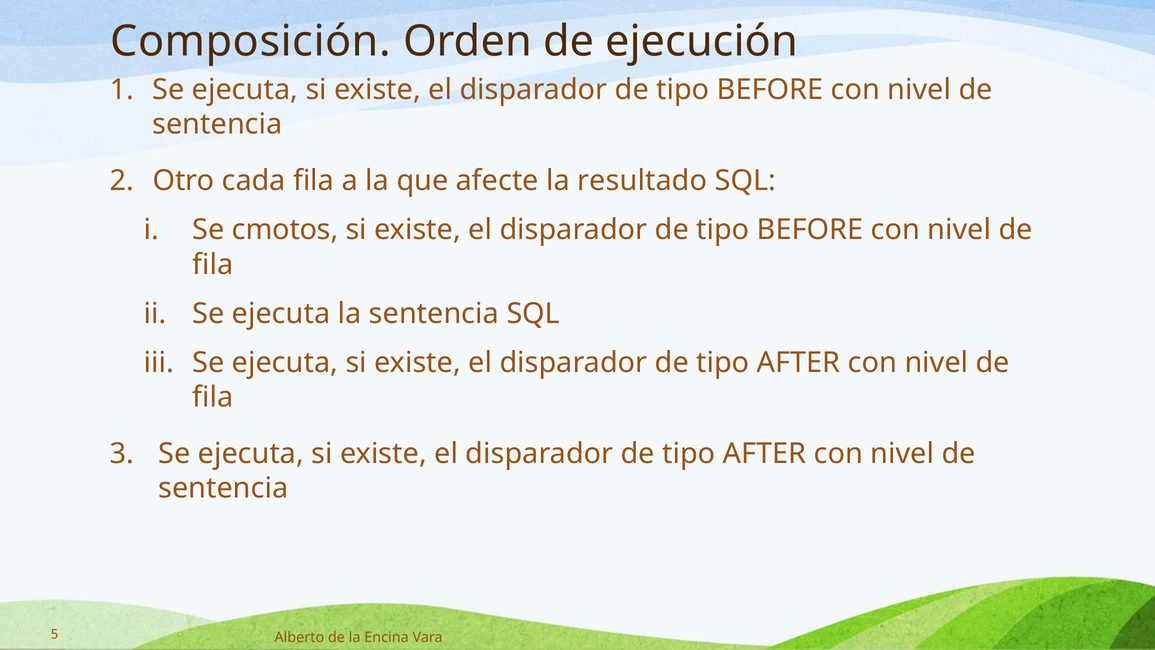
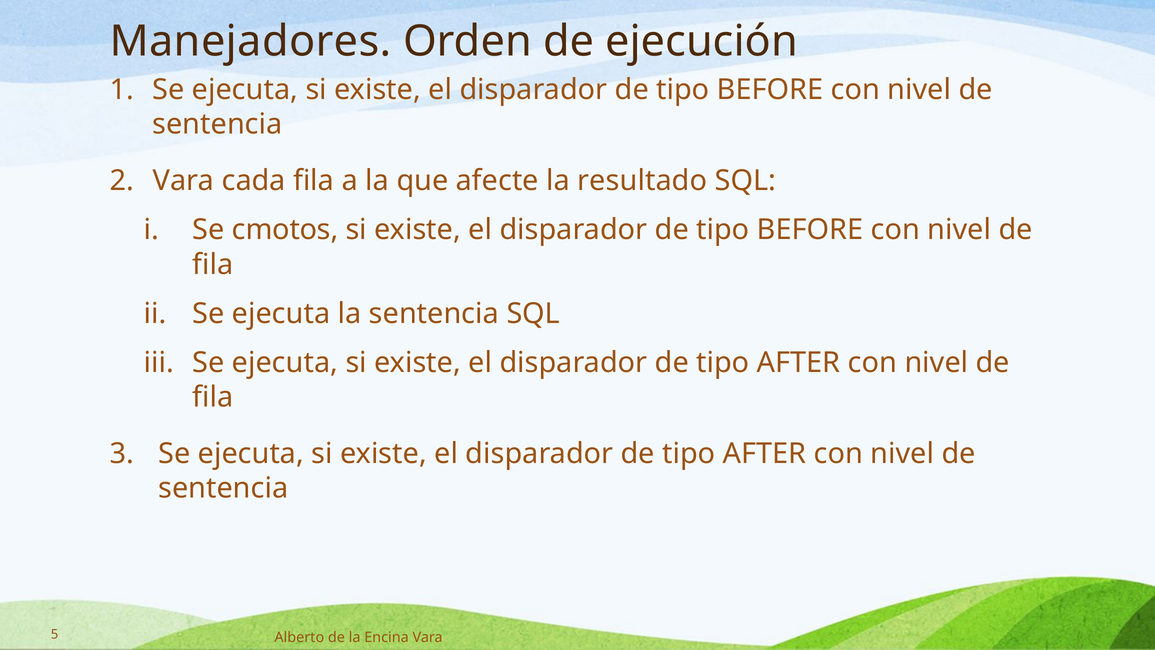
Composición: Composición -> Manejadores
Otro at (184, 181): Otro -> Vara
